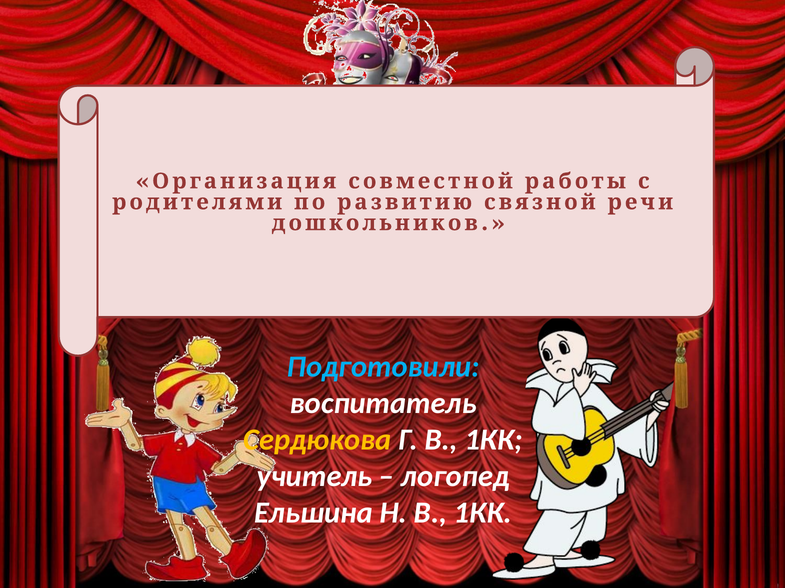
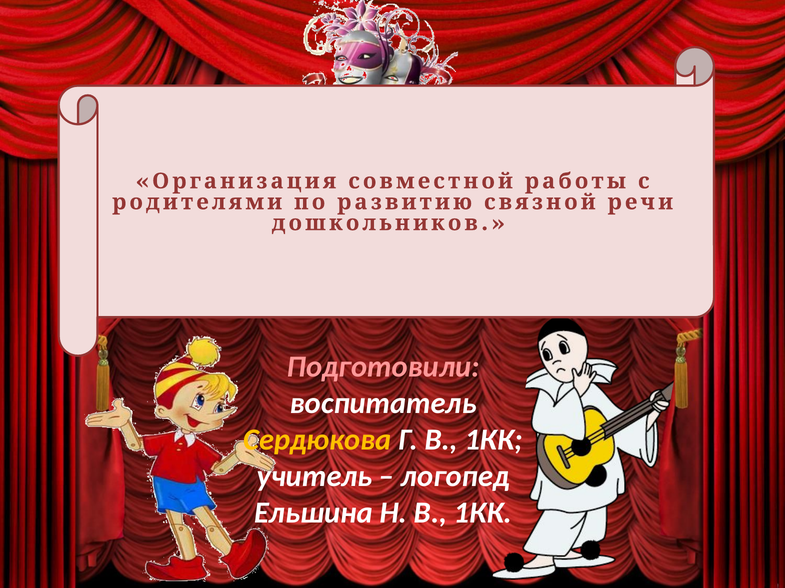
Подготовили colour: light blue -> pink
